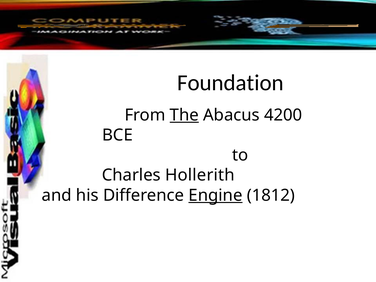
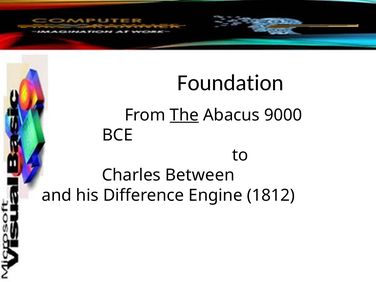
4200: 4200 -> 9000
Hollerith: Hollerith -> Between
Engine underline: present -> none
